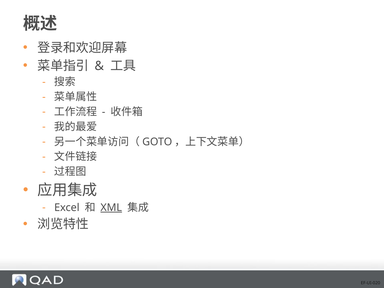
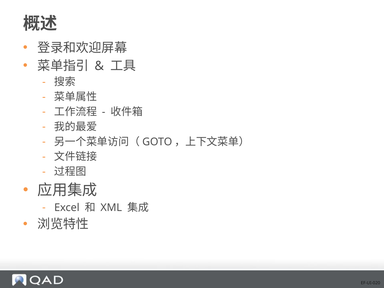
XML underline: present -> none
